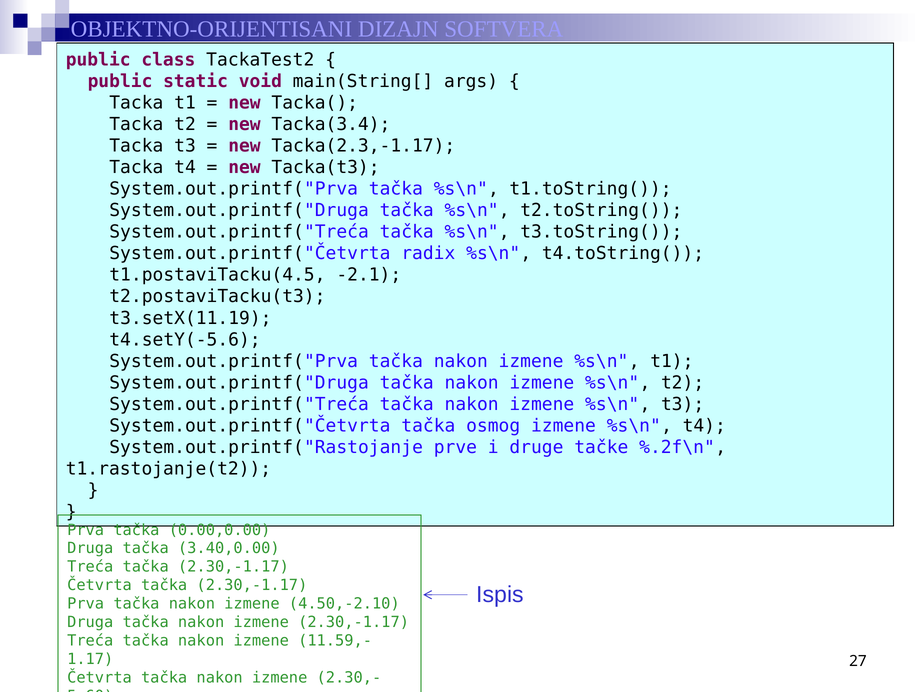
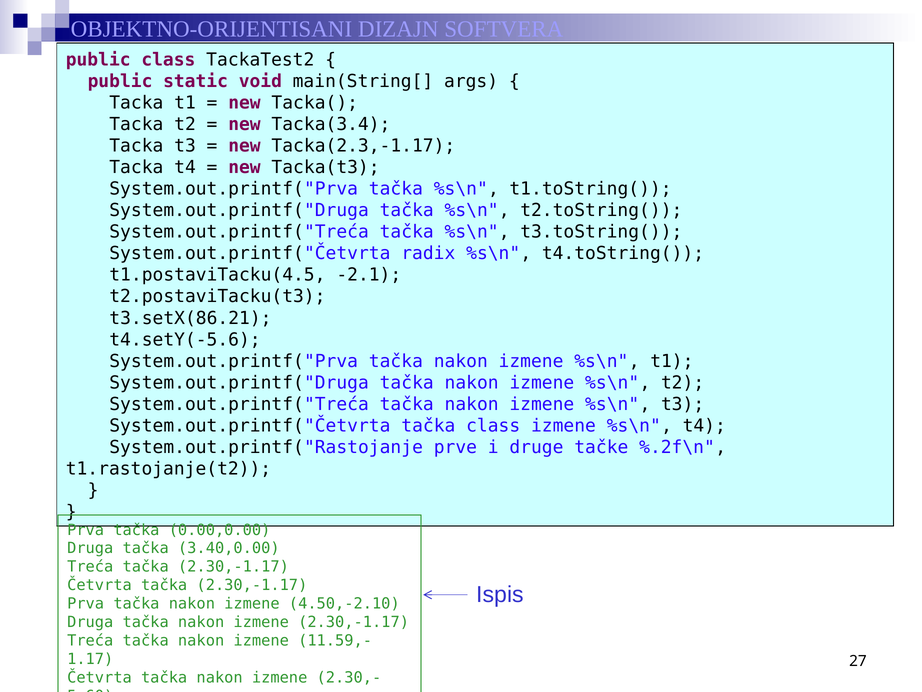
t3.setX(11.19: t3.setX(11.19 -> t3.setX(86.21
tačka osmog: osmog -> class
